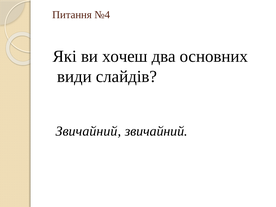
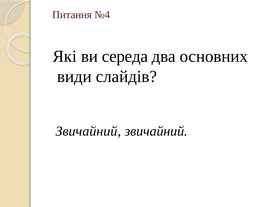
хочеш: хочеш -> середа
